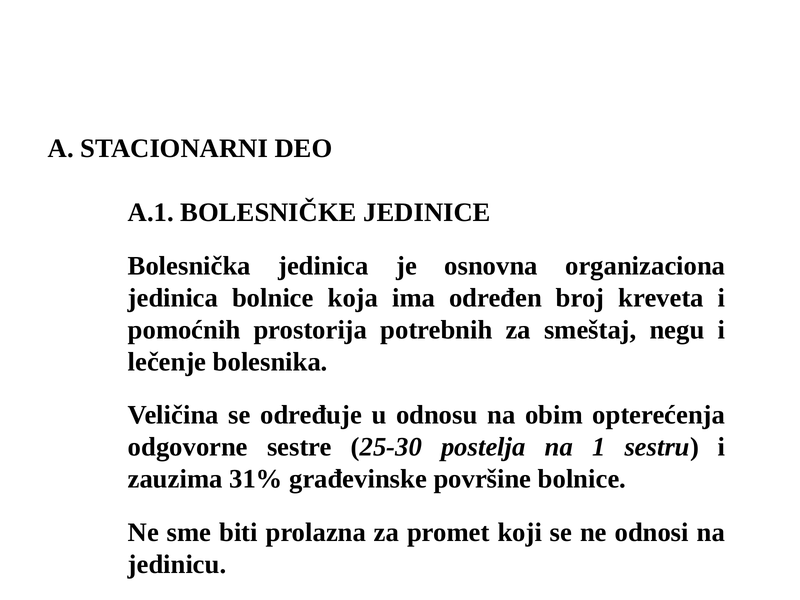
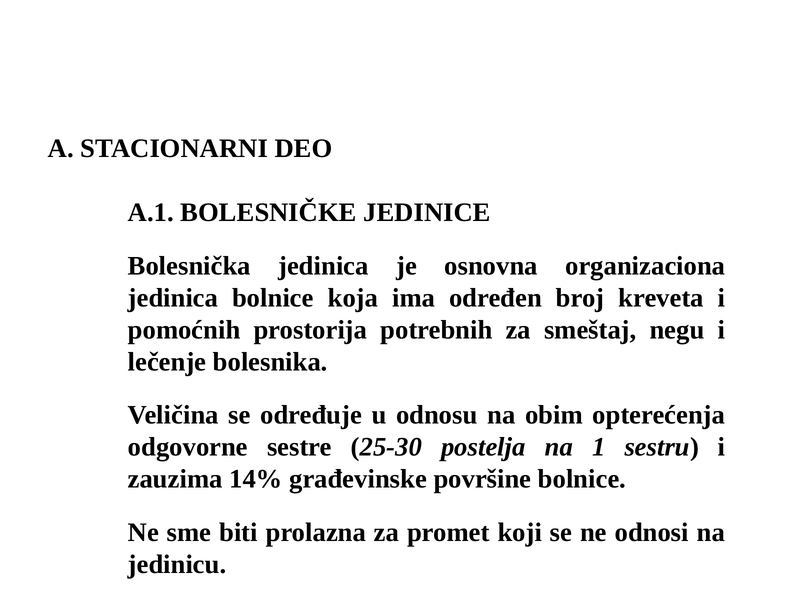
31%: 31% -> 14%
